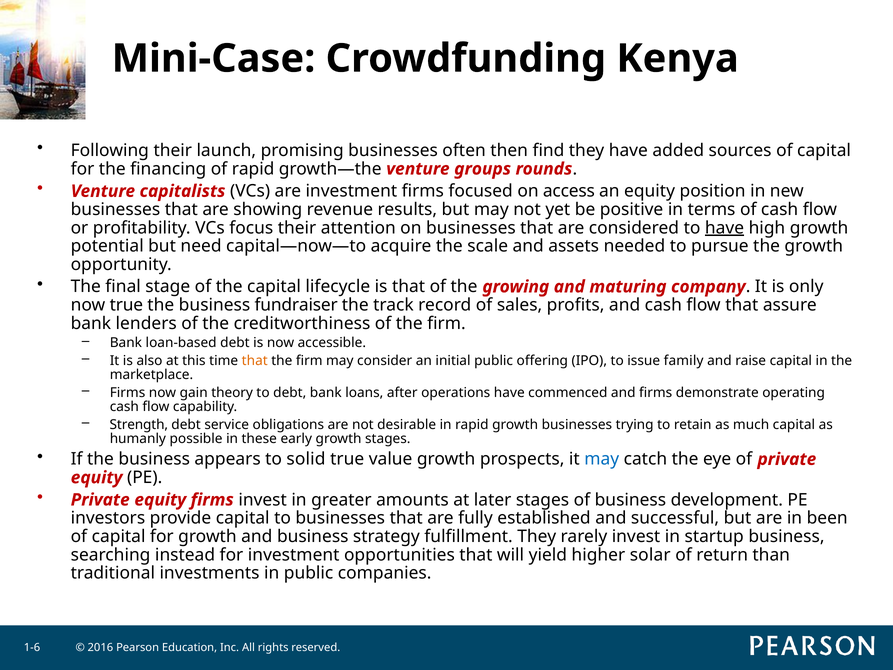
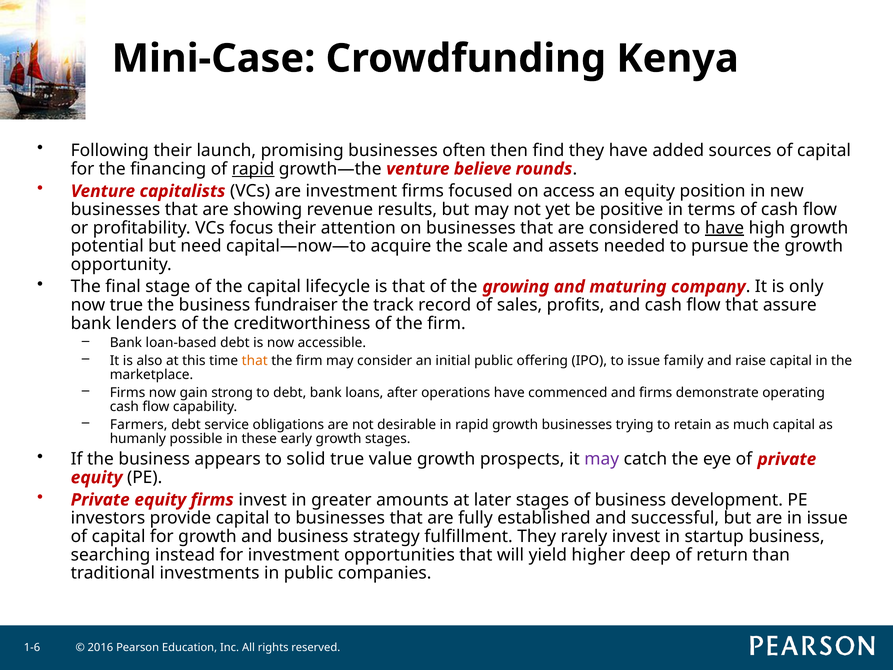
rapid at (253, 169) underline: none -> present
groups: groups -> believe
theory: theory -> strong
Strength: Strength -> Farmers
may at (602, 459) colour: blue -> purple
in been: been -> issue
solar: solar -> deep
